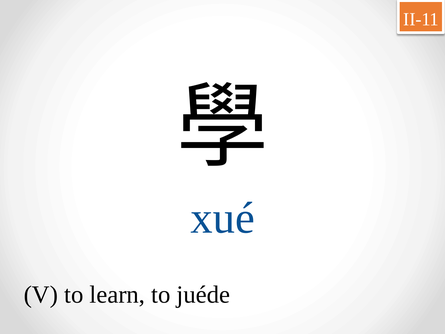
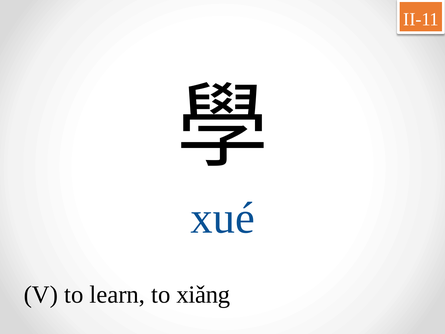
juéde: juéde -> xiǎng
